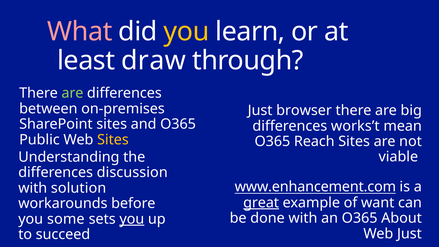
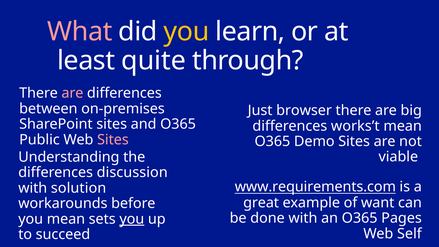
draw: draw -> quite
are at (72, 93) colour: light green -> pink
Sites at (113, 140) colour: yellow -> pink
Reach: Reach -> Demo
www.enhancement.com: www.enhancement.com -> www.requirements.com
great underline: present -> none
About: About -> Pages
you some: some -> mean
Web Just: Just -> Self
